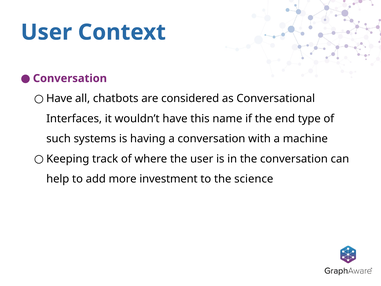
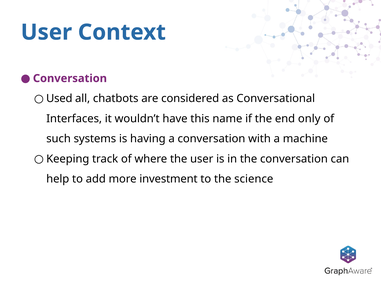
Have at (59, 98): Have -> Used
type: type -> only
